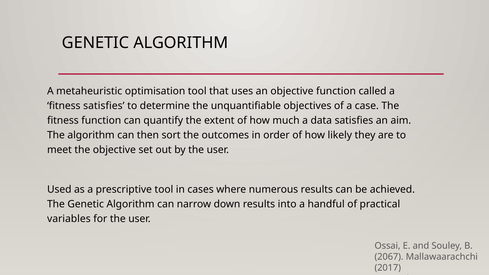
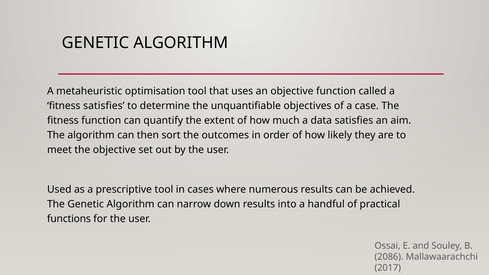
variables: variables -> functions
2067: 2067 -> 2086
